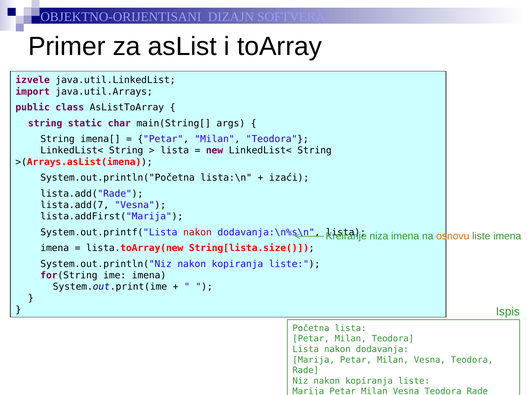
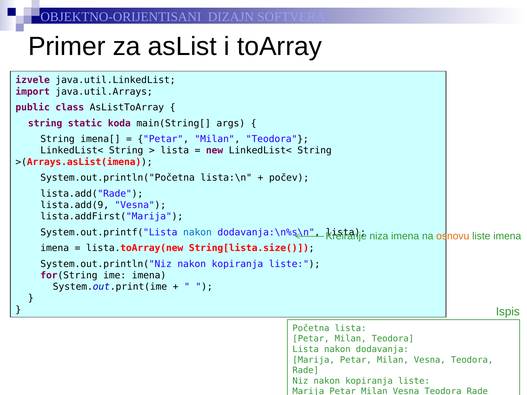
char: char -> koda
izaći: izaći -> počev
lista.add(7: lista.add(7 -> lista.add(9
nakon at (197, 232) colour: red -> blue
